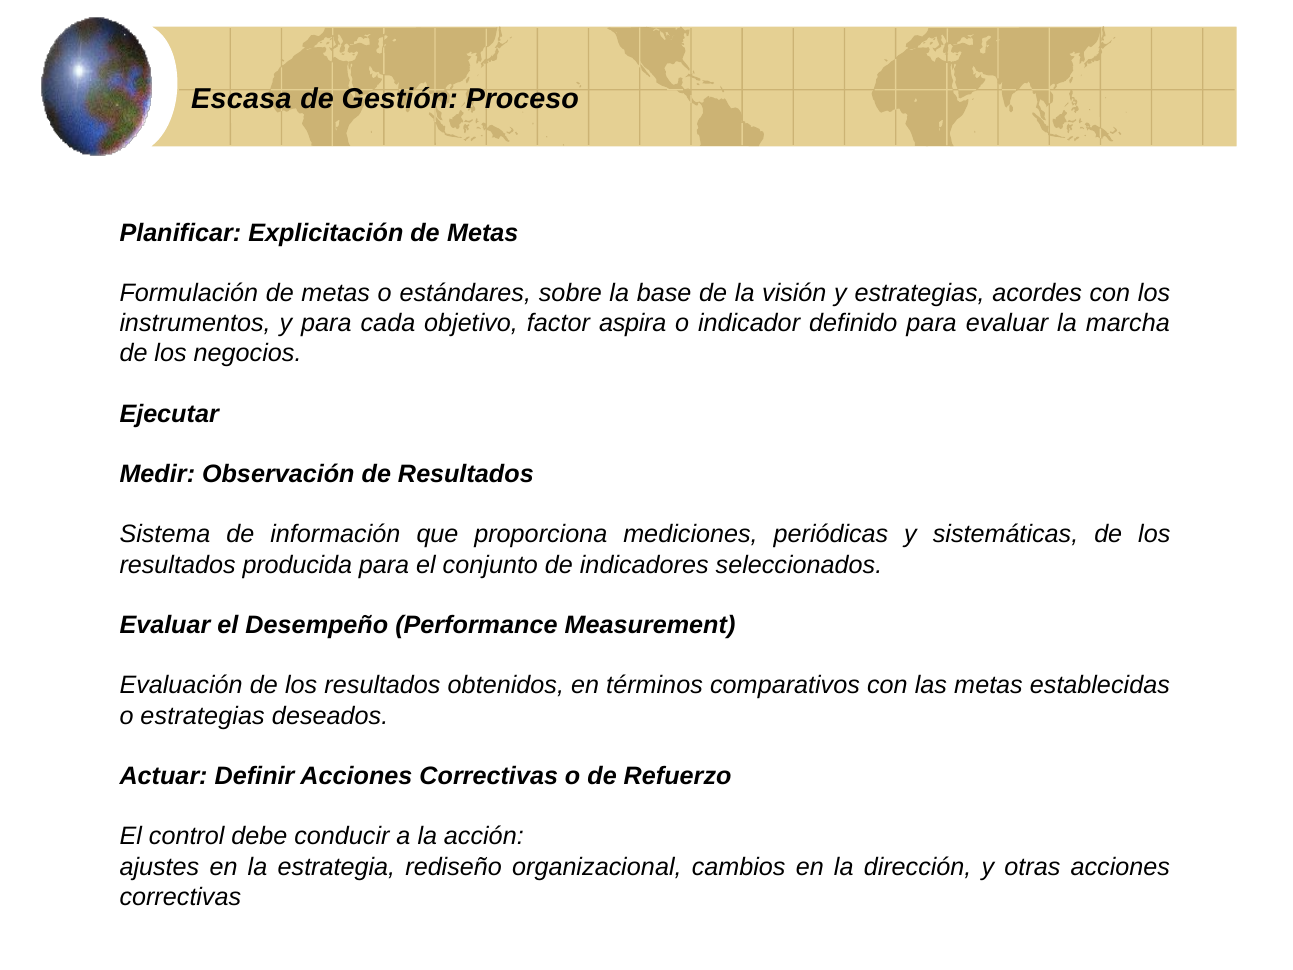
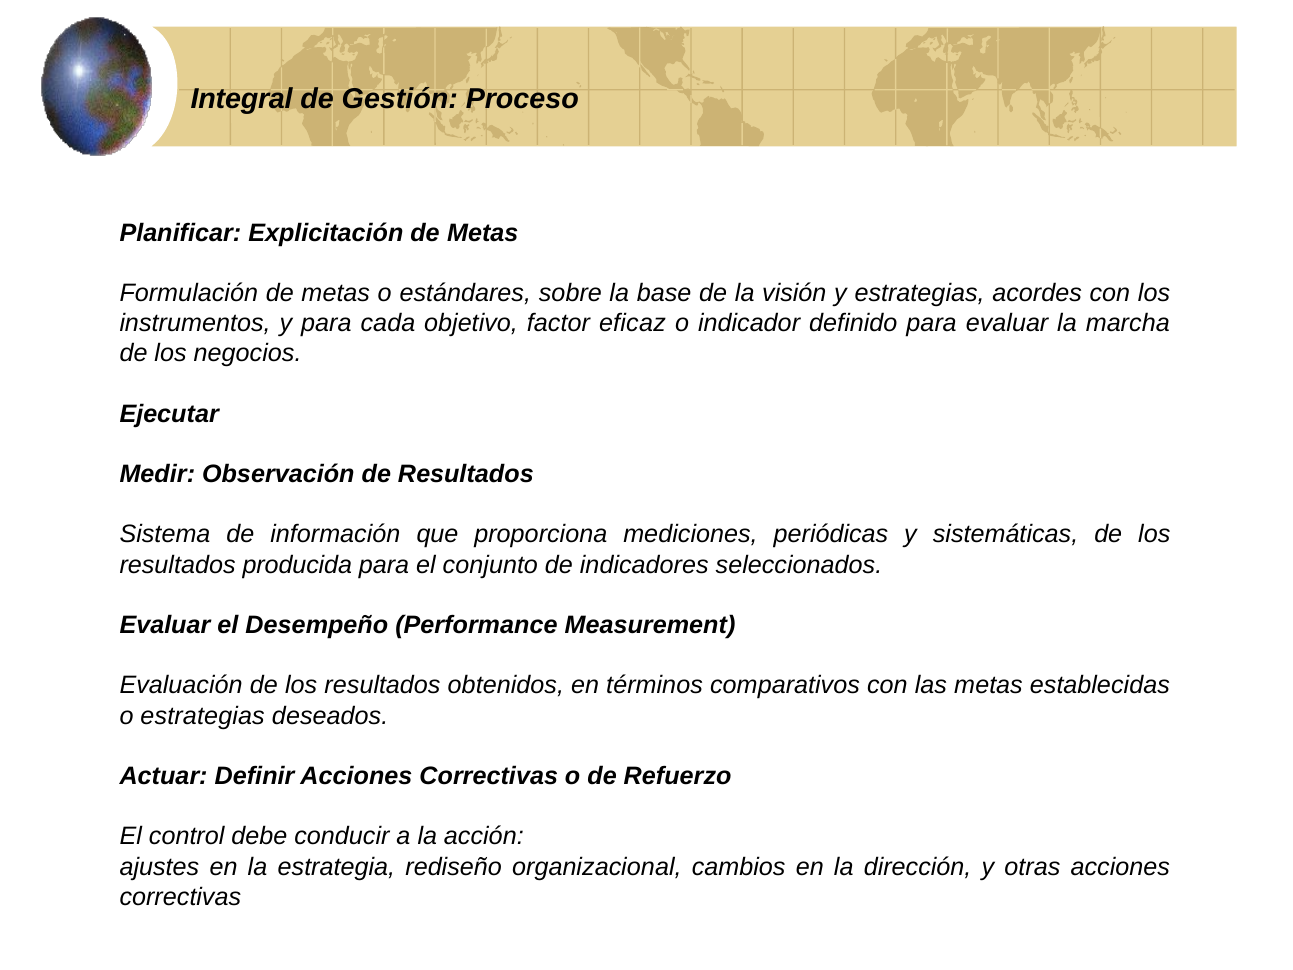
Escasa: Escasa -> Integral
aspira: aspira -> eficaz
